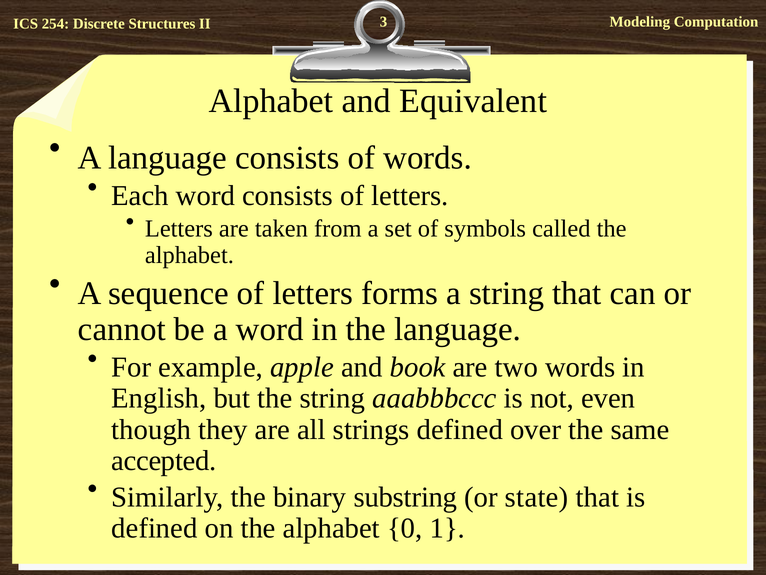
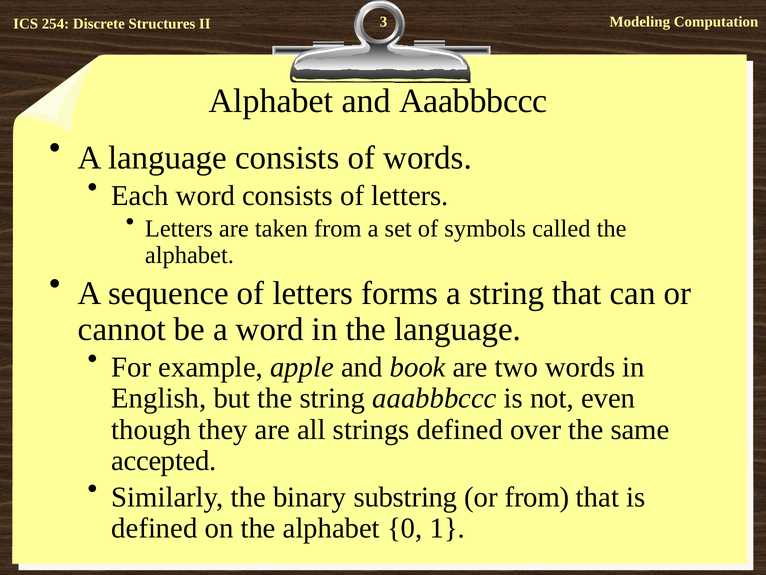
and Equivalent: Equivalent -> Aaabbbccc
or state: state -> from
